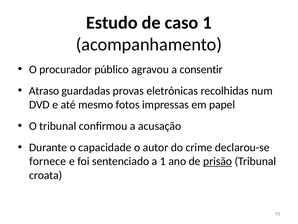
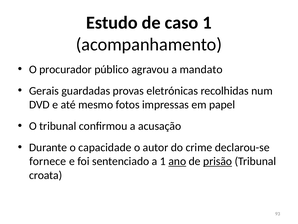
consentir: consentir -> mandato
Atraso: Atraso -> Gerais
ano underline: none -> present
